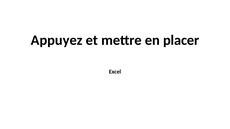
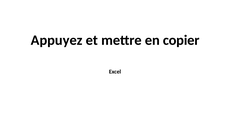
placer: placer -> copier
